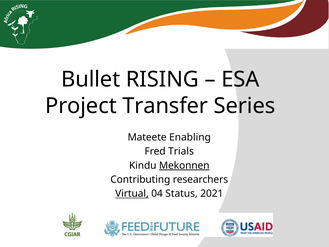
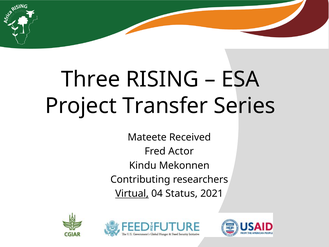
Bullet: Bullet -> Three
Enabling: Enabling -> Received
Trials: Trials -> Actor
Mekonnen underline: present -> none
